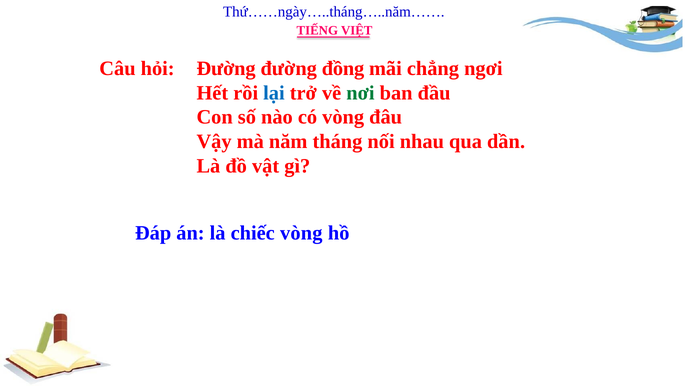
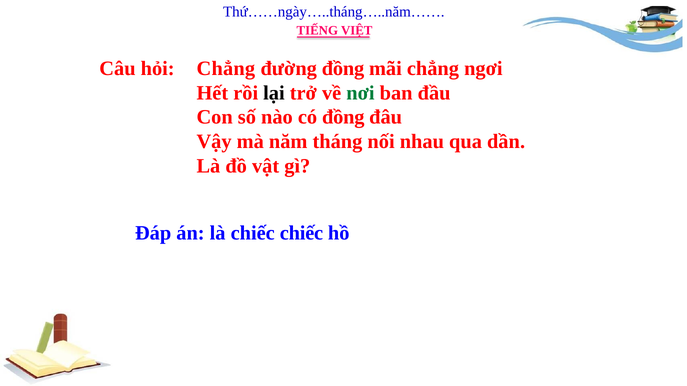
hỏi Đường: Đường -> Chẳng
lại colour: blue -> black
có vòng: vòng -> đồng
chiếc vòng: vòng -> chiếc
